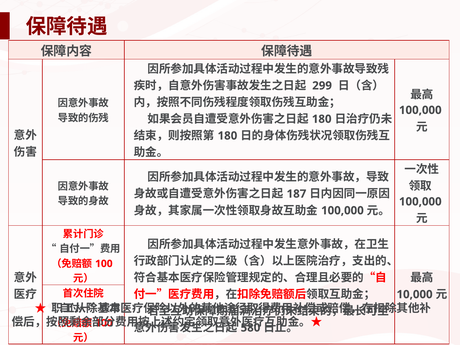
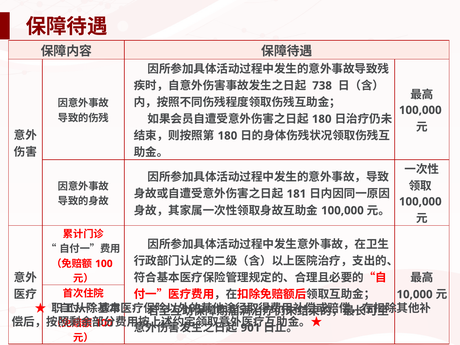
299: 299 -> 738
187: 187 -> 181
580: 580 -> 901
